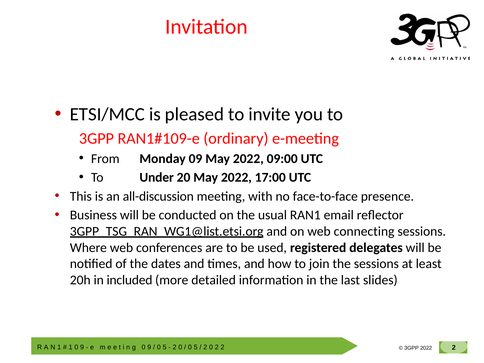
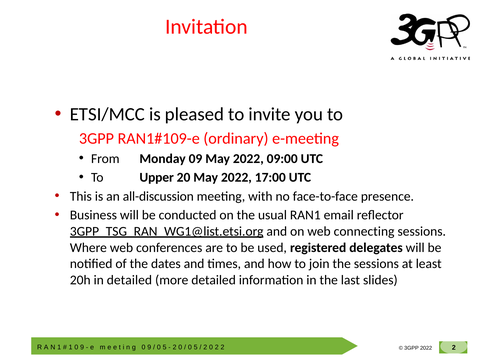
Under: Under -> Upper
in included: included -> detailed
